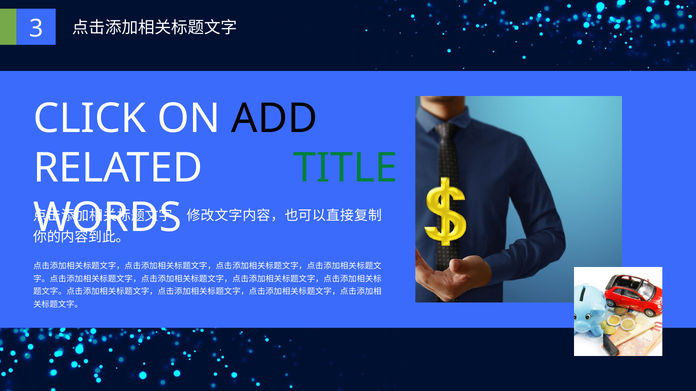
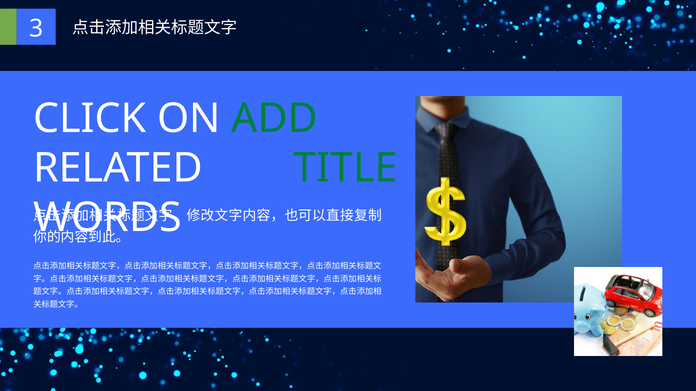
ADD colour: black -> green
